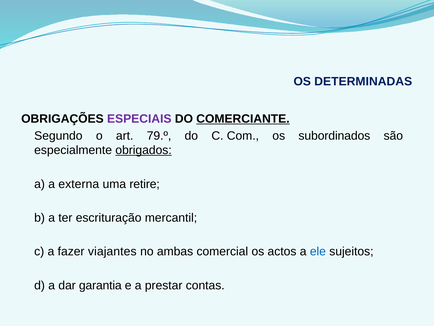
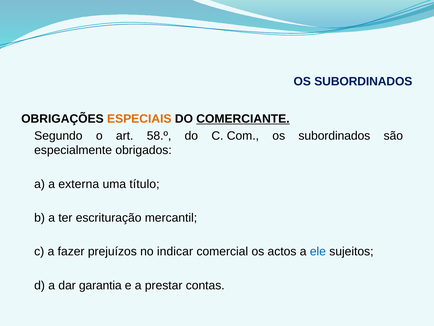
DETERMINADAS at (363, 81): DETERMINADAS -> SUBORDINADOS
ESPECIAIS colour: purple -> orange
79.º: 79.º -> 58.º
obrigados underline: present -> none
retire: retire -> título
viajantes: viajantes -> prejuízos
ambas: ambas -> indicar
